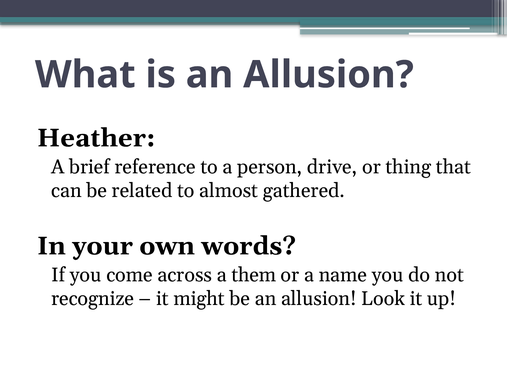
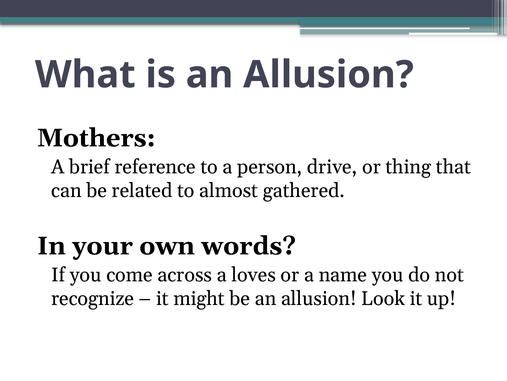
Heather: Heather -> Mothers
them: them -> loves
